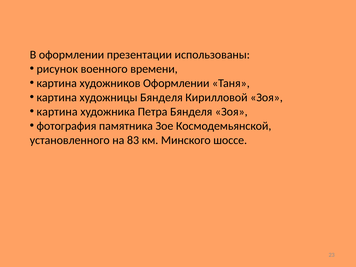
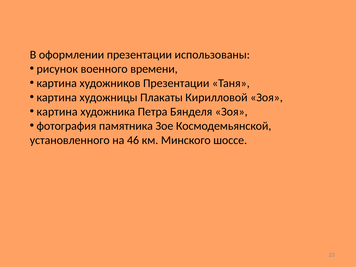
художников Оформлении: Оформлении -> Презентации
художницы Бянделя: Бянделя -> Плакаты
83: 83 -> 46
